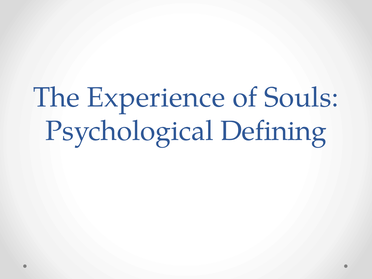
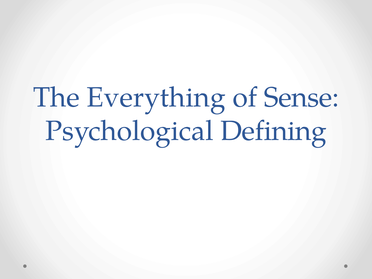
Experience: Experience -> Everything
Souls: Souls -> Sense
